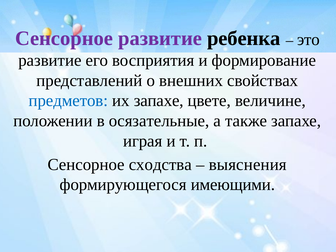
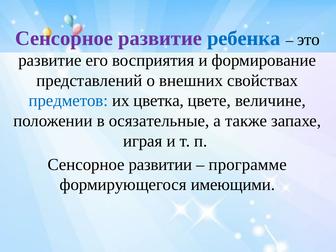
ребенка colour: black -> blue
их запахе: запахе -> цветка
сходства: сходства -> развитии
выяснения: выяснения -> программе
